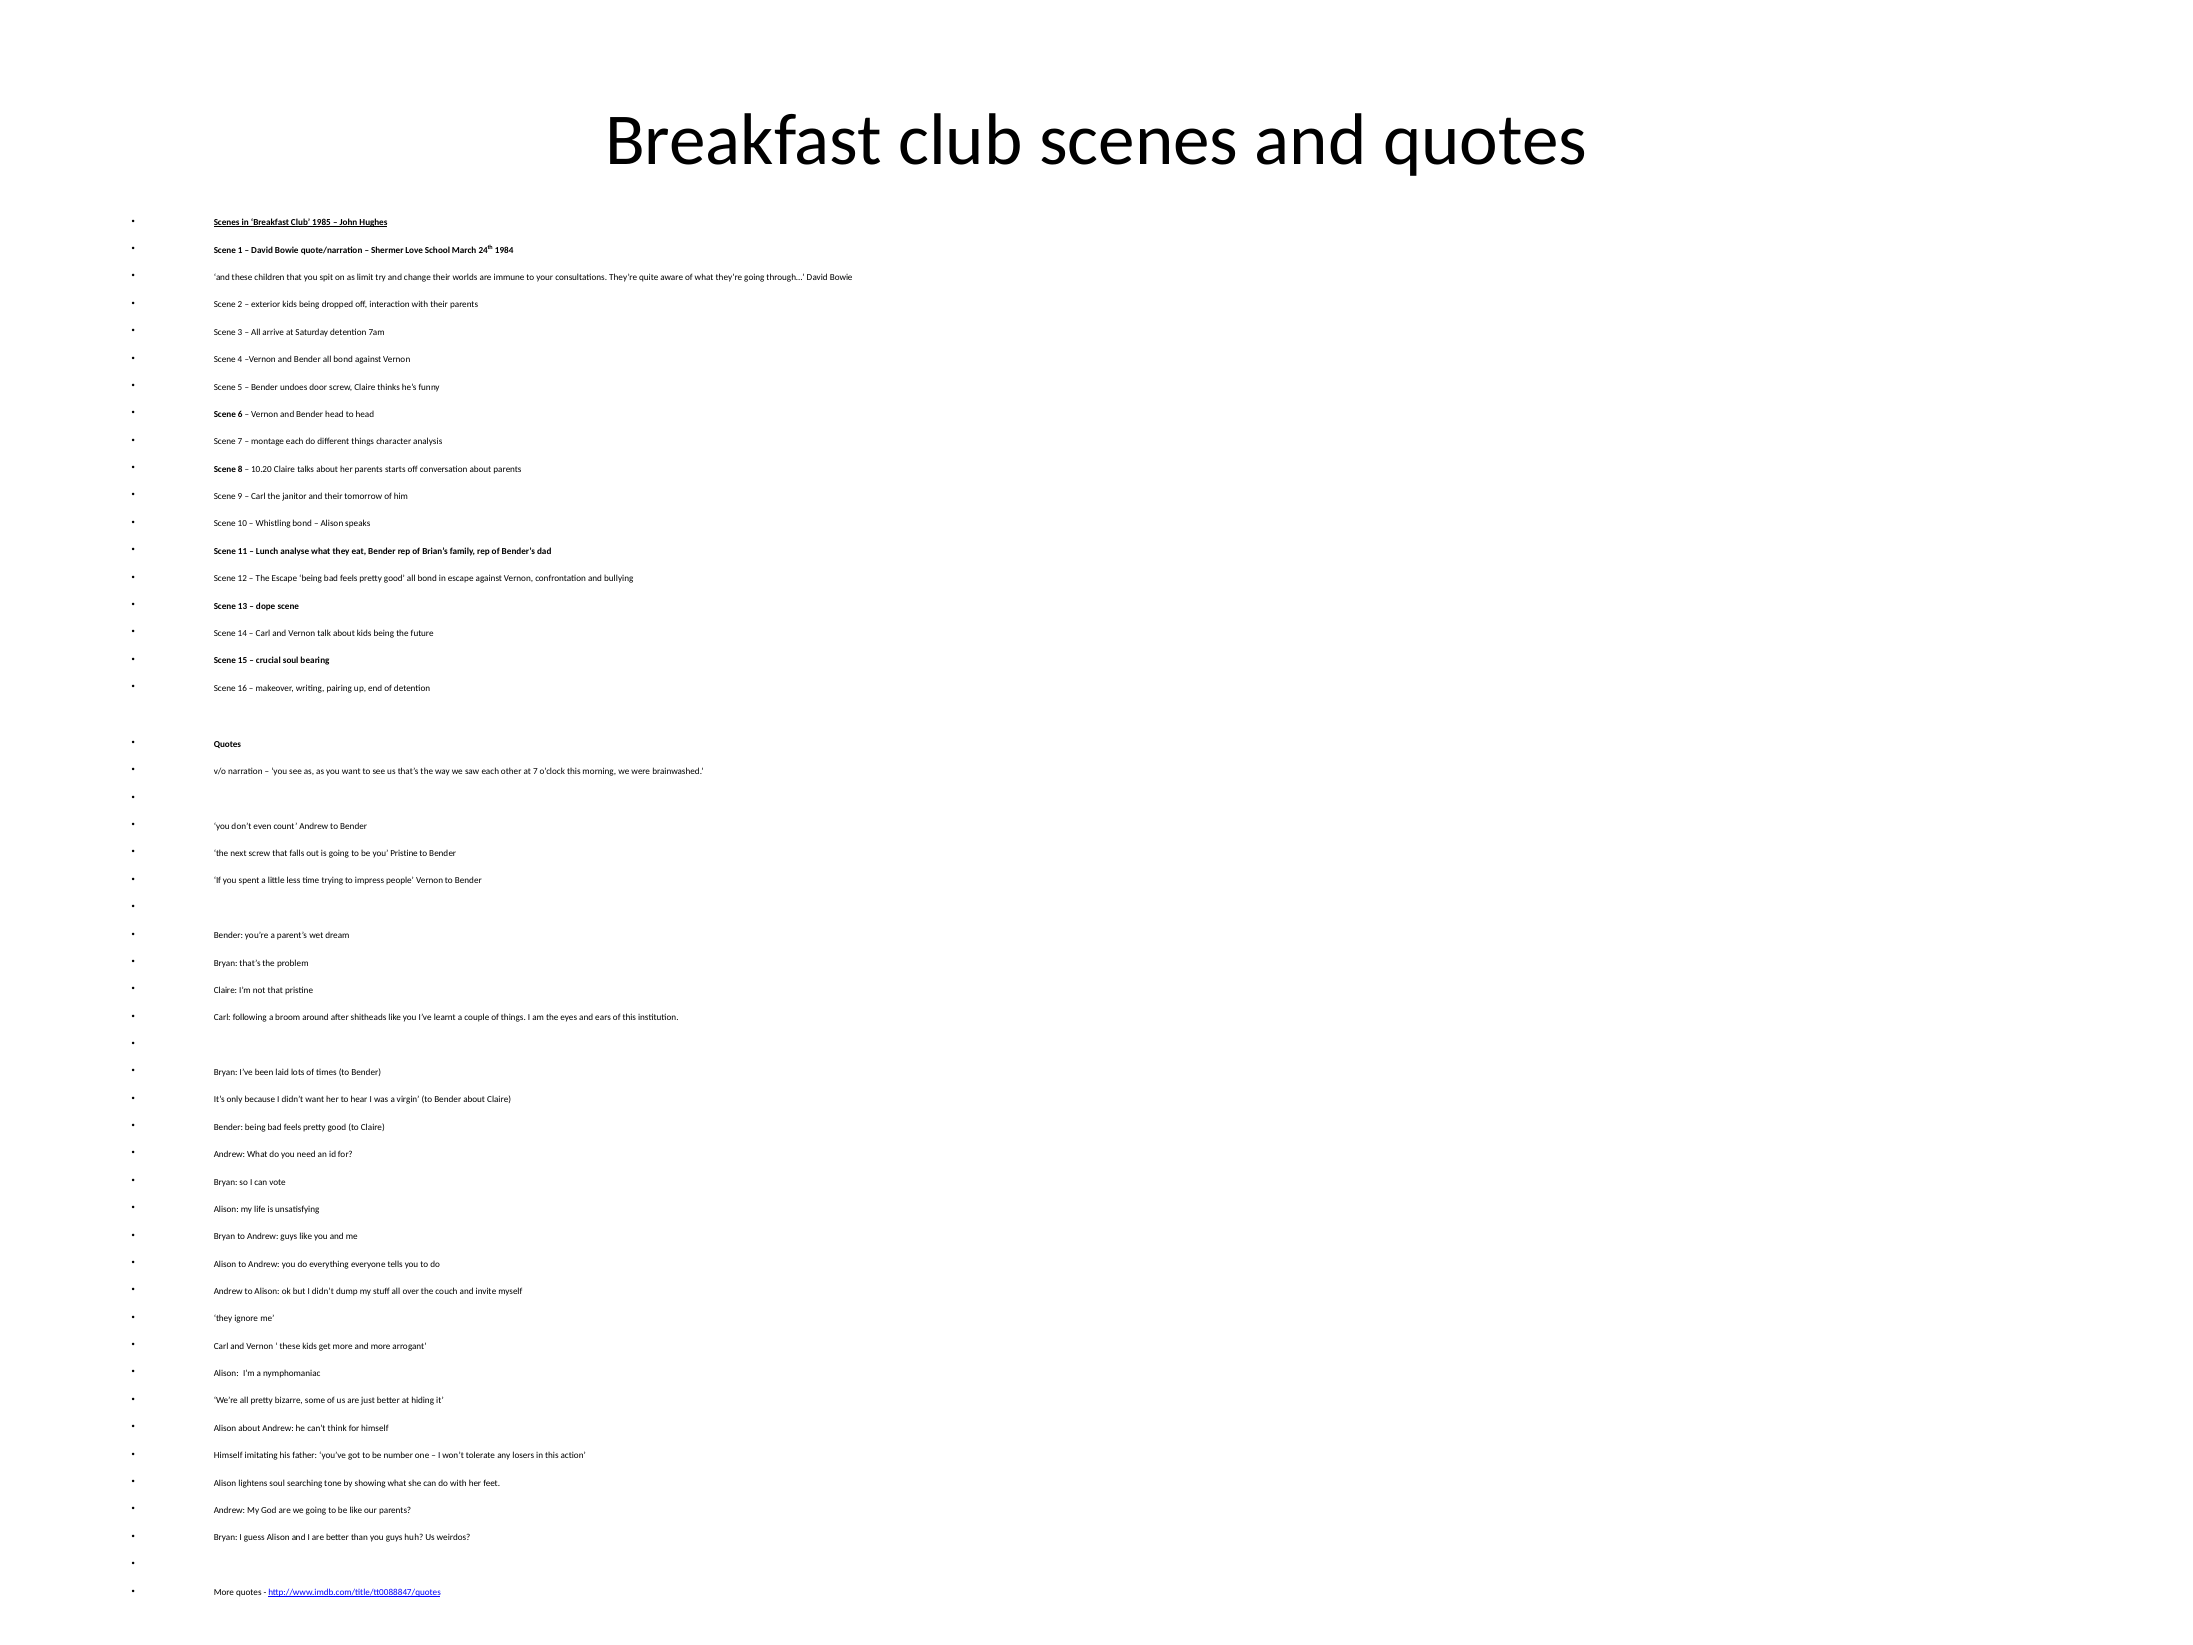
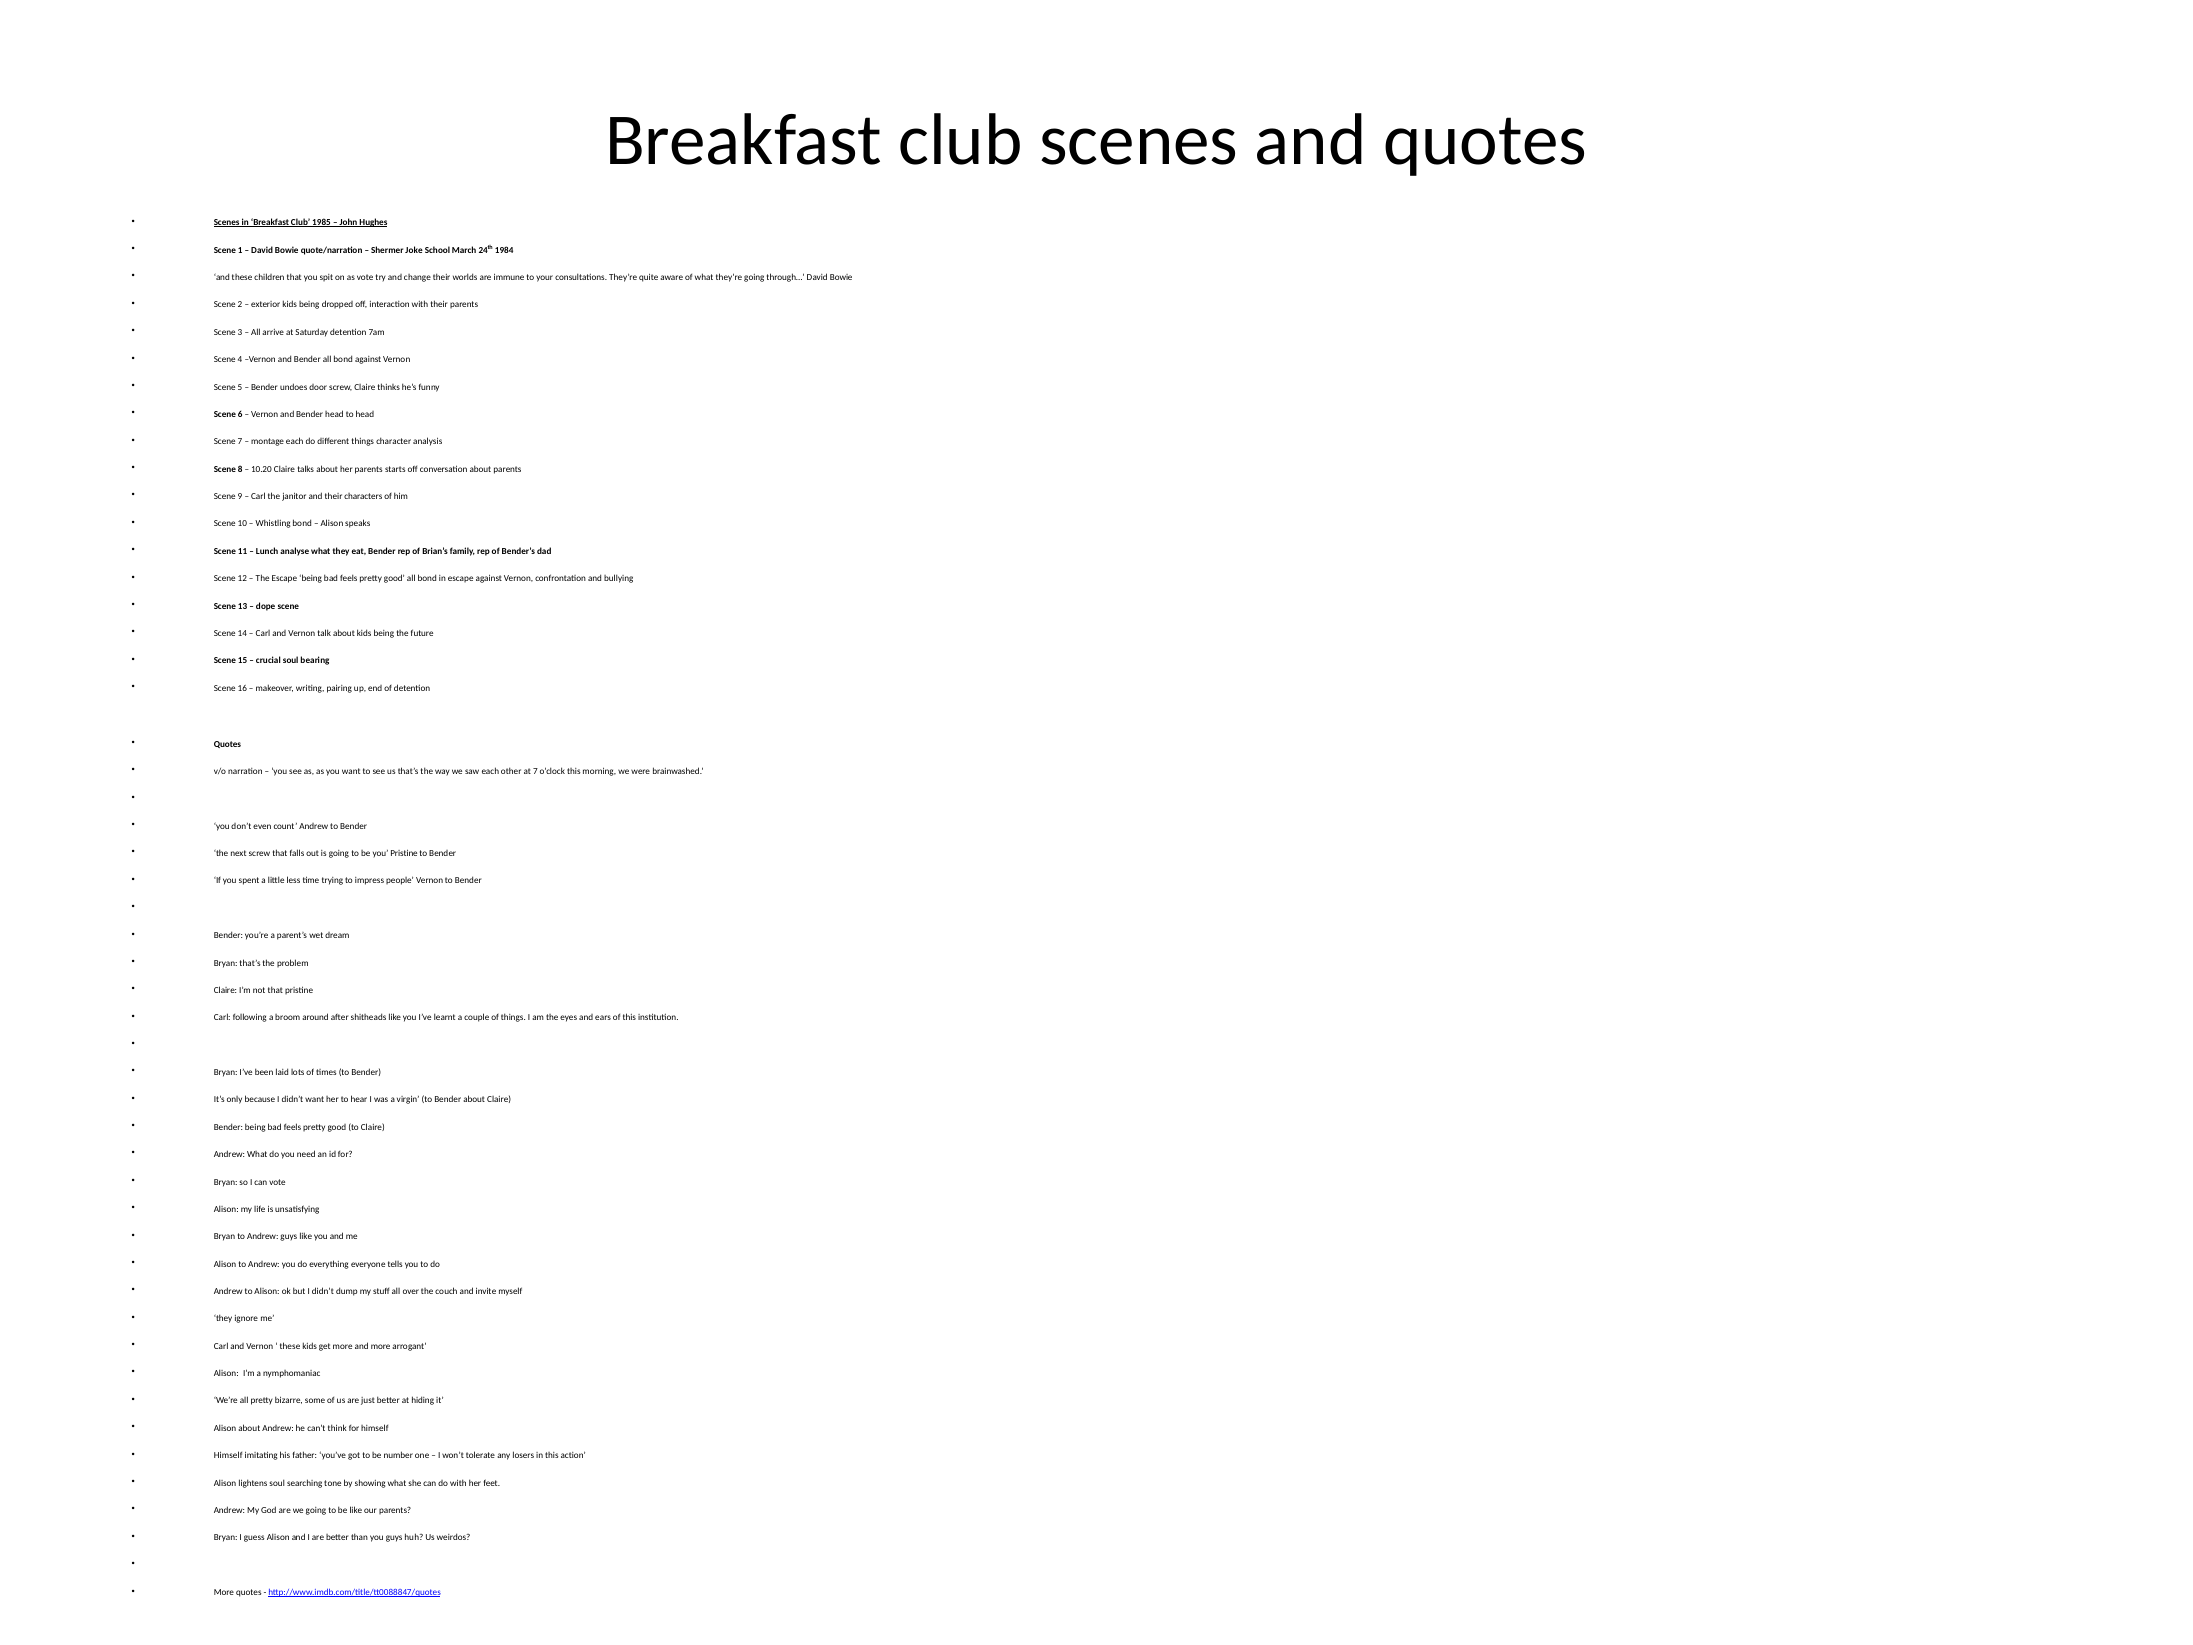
Love: Love -> Joke
as limit: limit -> vote
tomorrow: tomorrow -> characters
